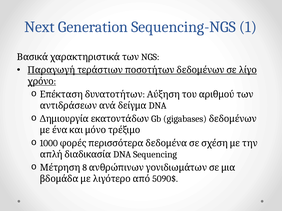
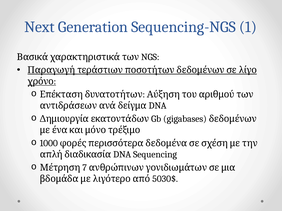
8: 8 -> 7
5090$: 5090$ -> 5030$
